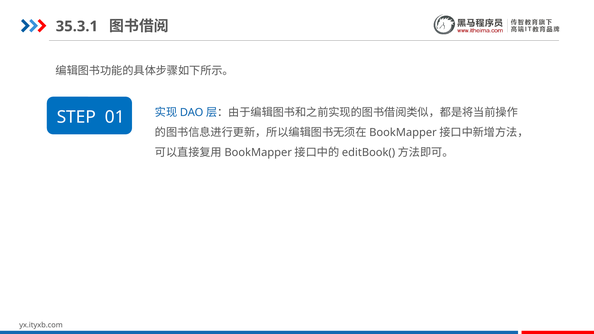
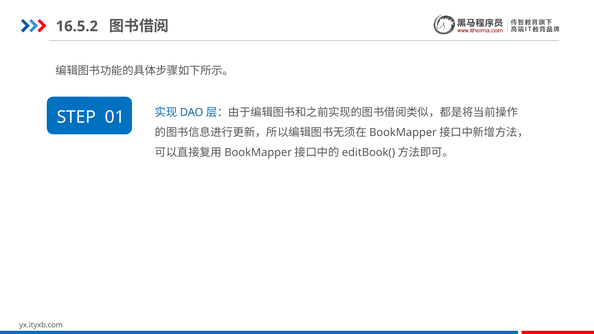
35.3.1: 35.3.1 -> 16.5.2
